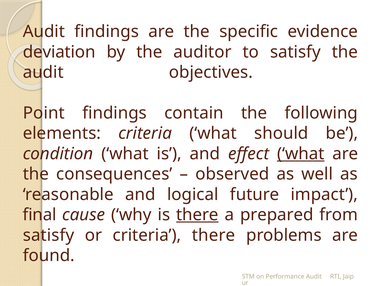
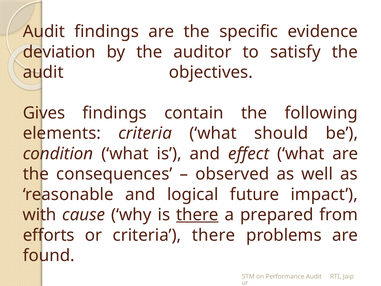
Point: Point -> Gives
what at (301, 154) underline: present -> none
final: final -> with
satisfy at (49, 235): satisfy -> efforts
